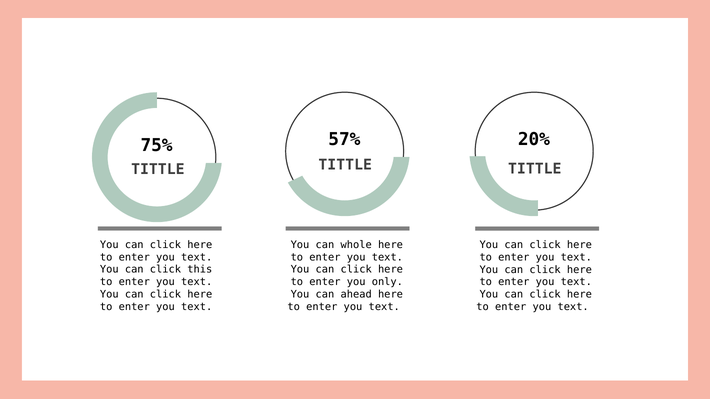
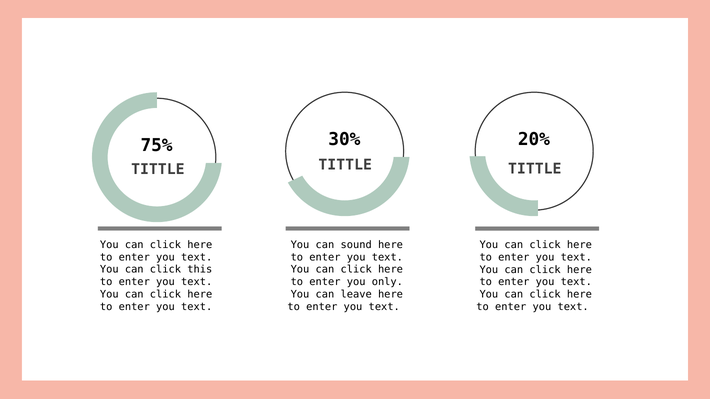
57%: 57% -> 30%
whole: whole -> sound
ahead: ahead -> leave
